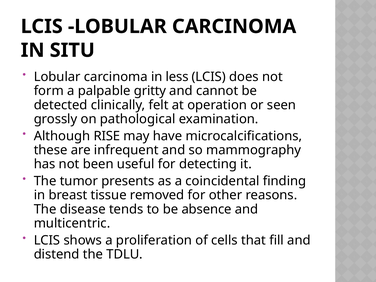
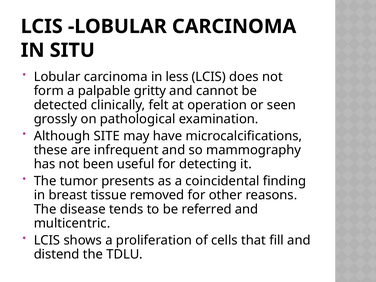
RISE: RISE -> SITE
absence: absence -> referred
